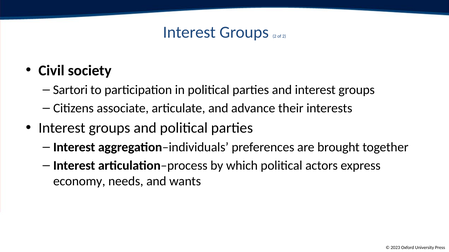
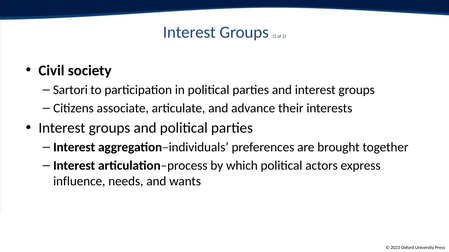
economy: economy -> influence
